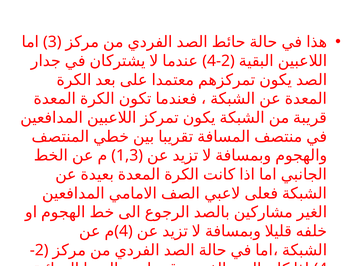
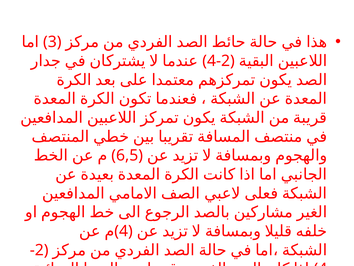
1,3: 1,3 -> 6,5
